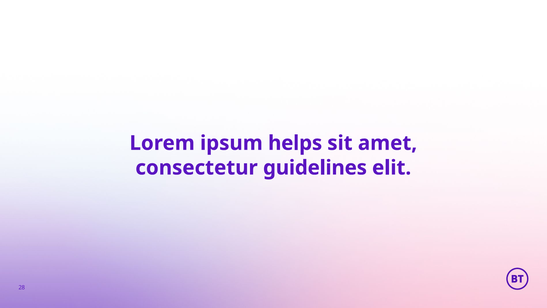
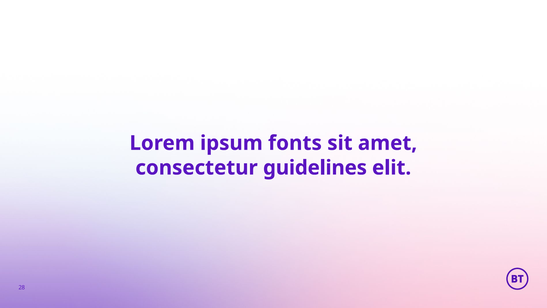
helps: helps -> fonts
